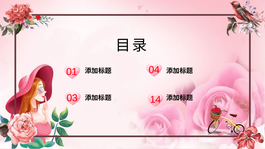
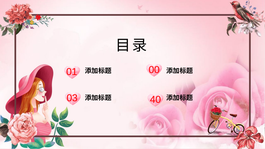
04: 04 -> 00
14: 14 -> 40
